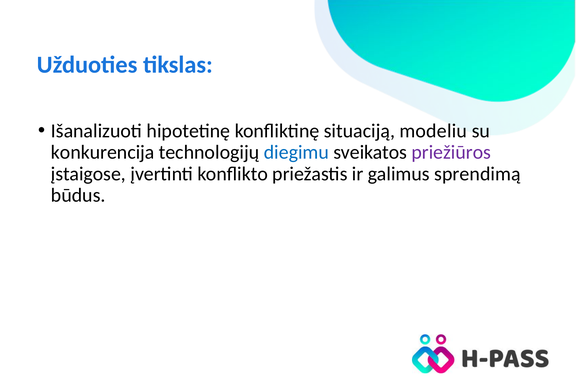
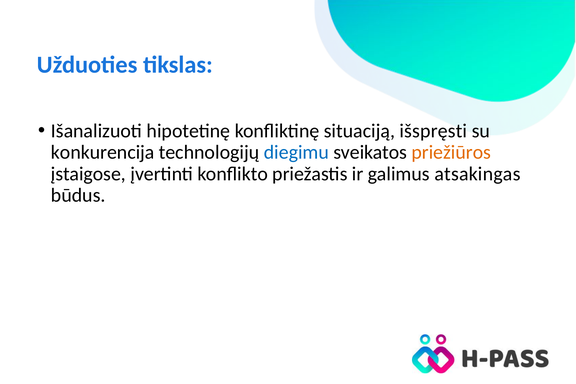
modeliu: modeliu -> išspręsti
priežiūros colour: purple -> orange
sprendimą: sprendimą -> atsakingas
